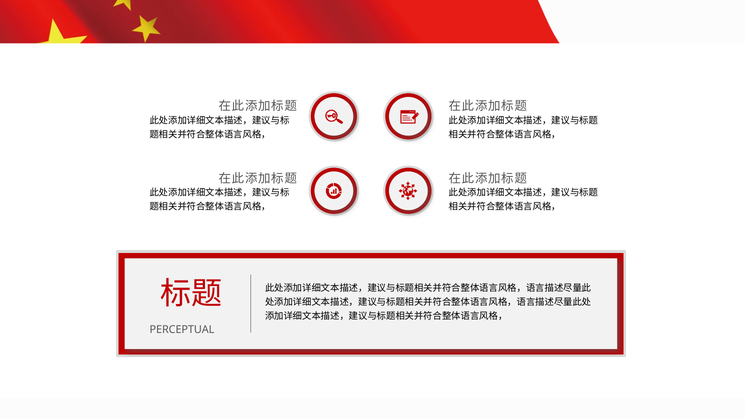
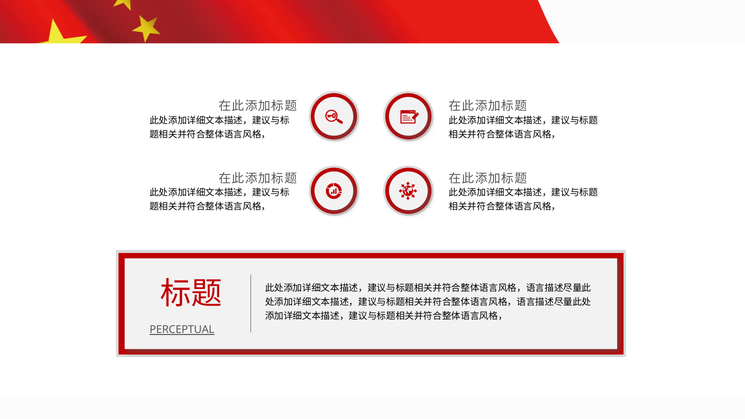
PERCEPTUAL underline: none -> present
